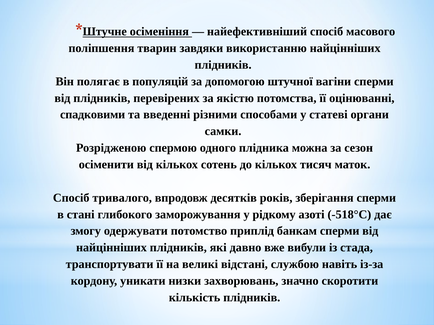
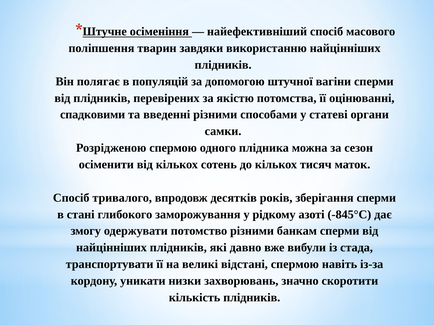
-518°С: -518°С -> -845°С
потомство приплід: приплід -> різними
відстані службою: службою -> спермою
